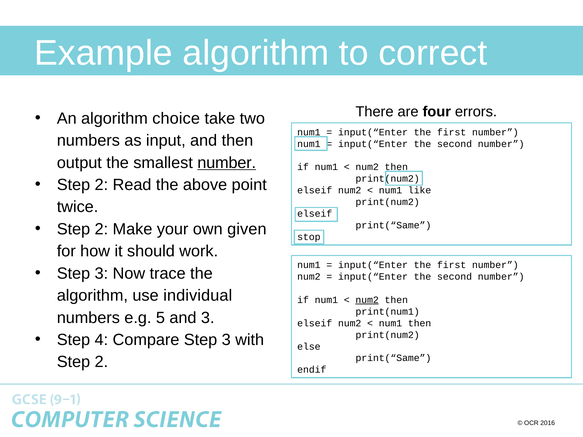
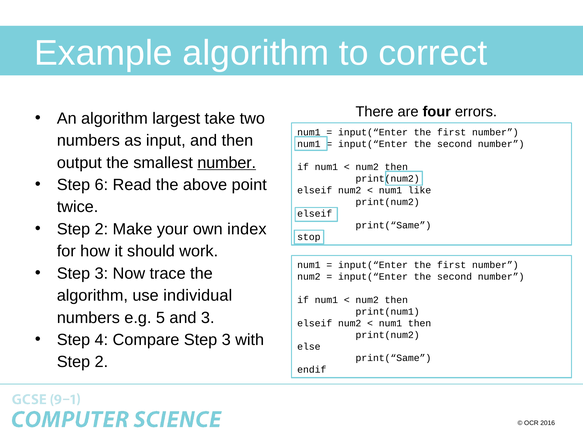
choice: choice -> largest
2 at (101, 185): 2 -> 6
given: given -> index
num2 at (367, 300) underline: present -> none
